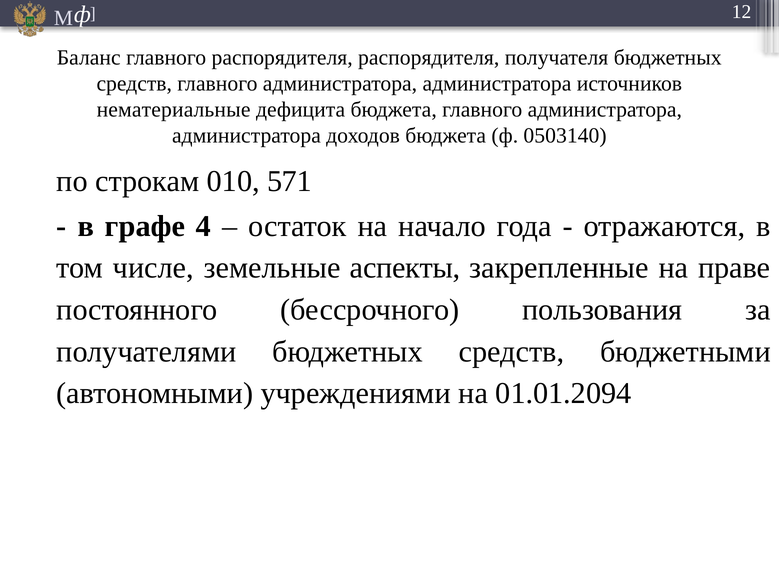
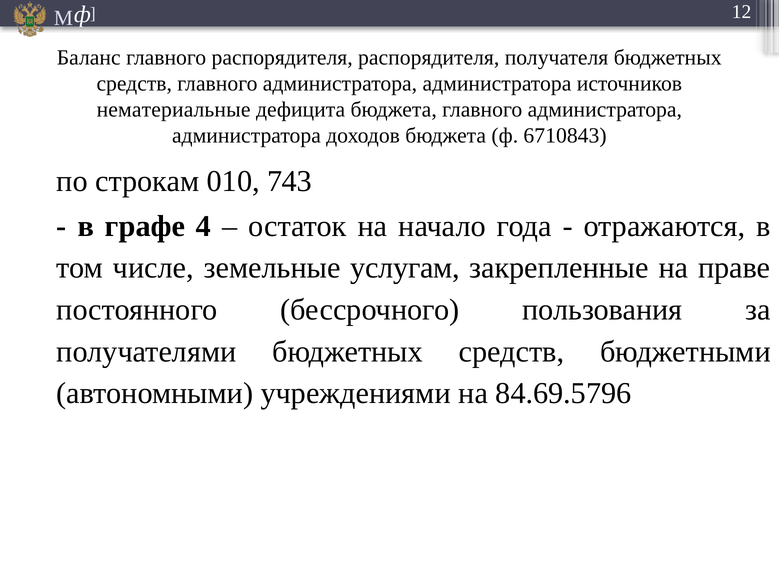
0503140: 0503140 -> 6710843
571: 571 -> 743
аспекты: аспекты -> услугам
01.01.2094: 01.01.2094 -> 84.69.5796
